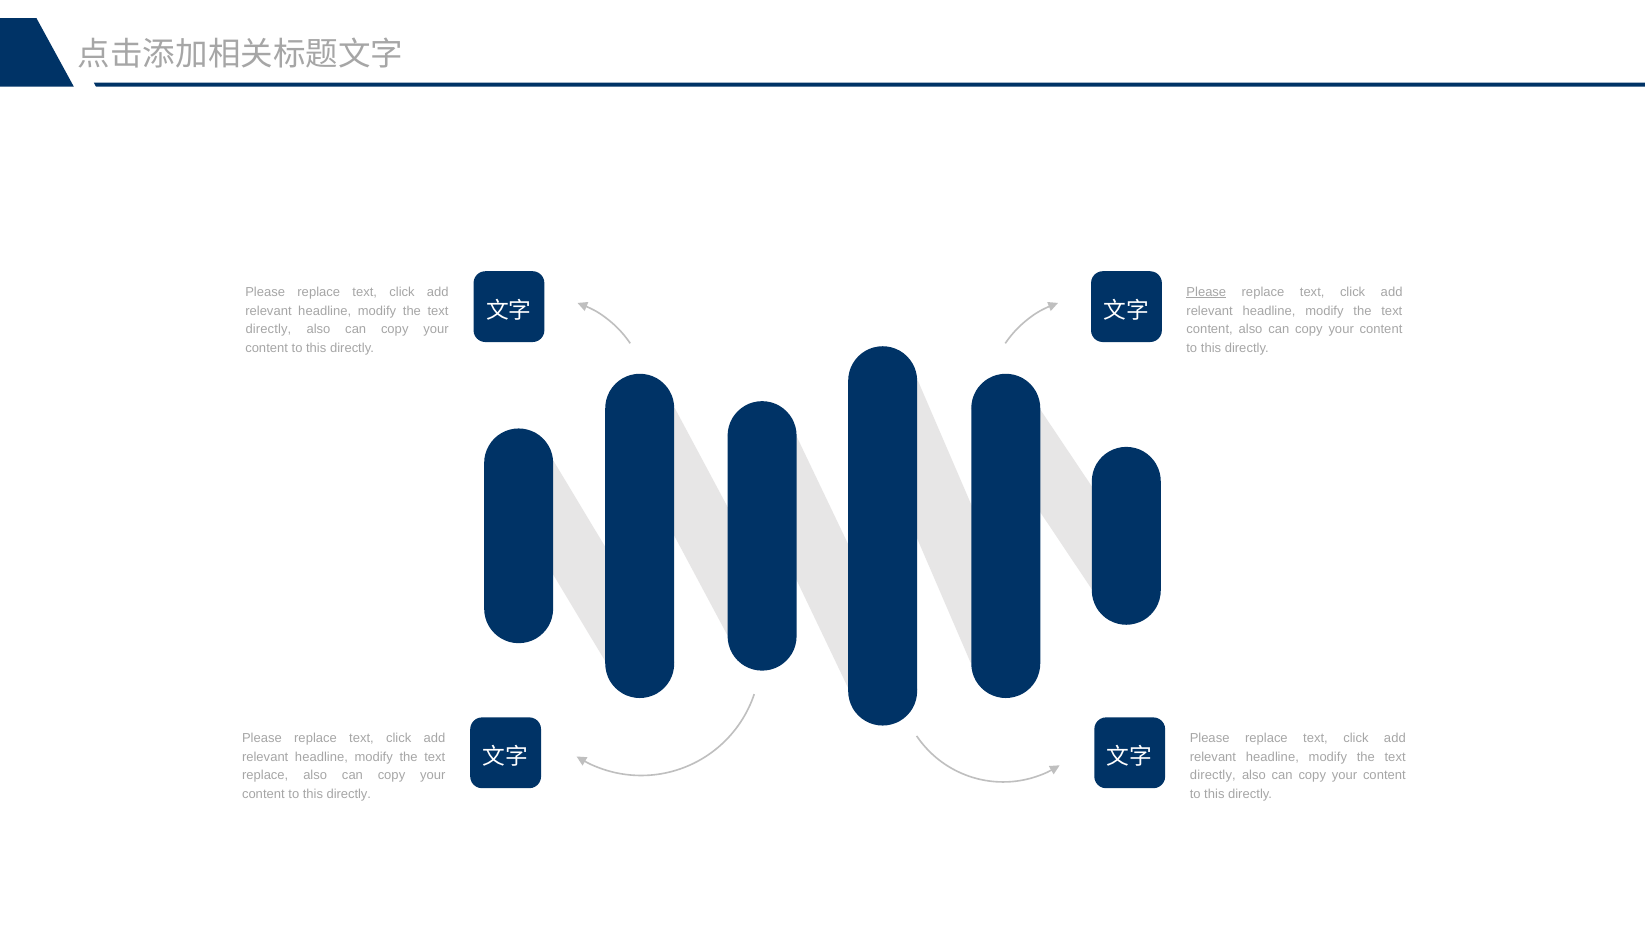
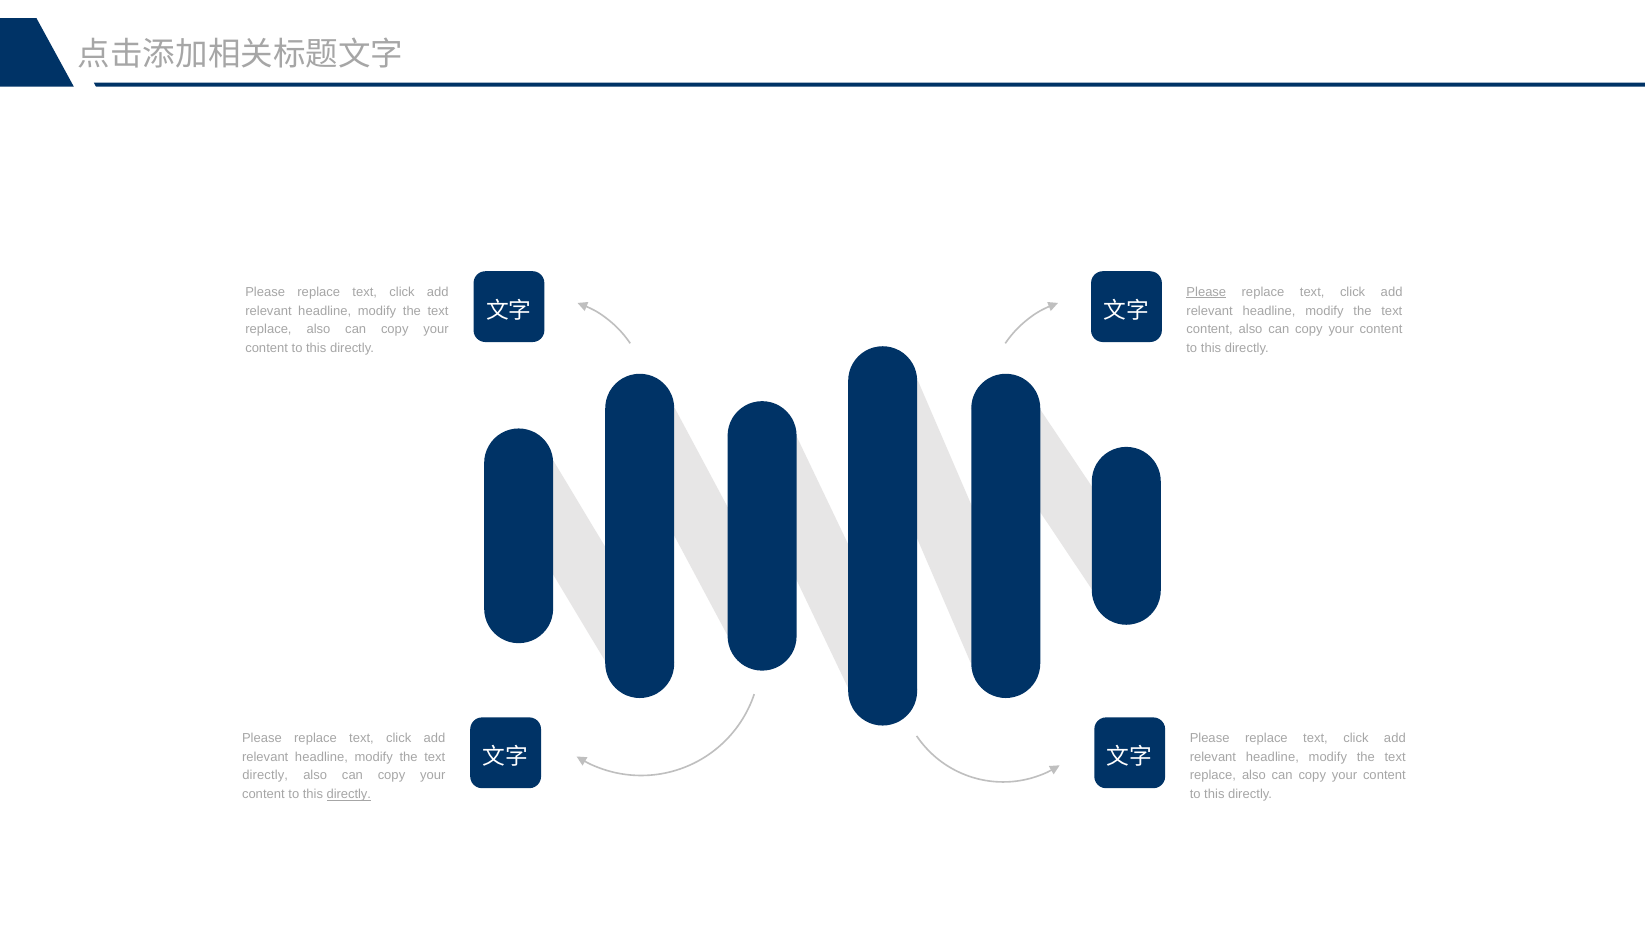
directly at (268, 330): directly -> replace
replace at (265, 776): replace -> directly
directly at (1213, 776): directly -> replace
directly at (349, 795) underline: none -> present
